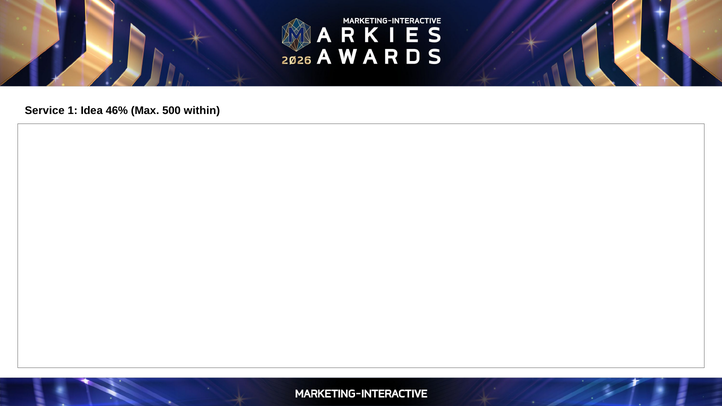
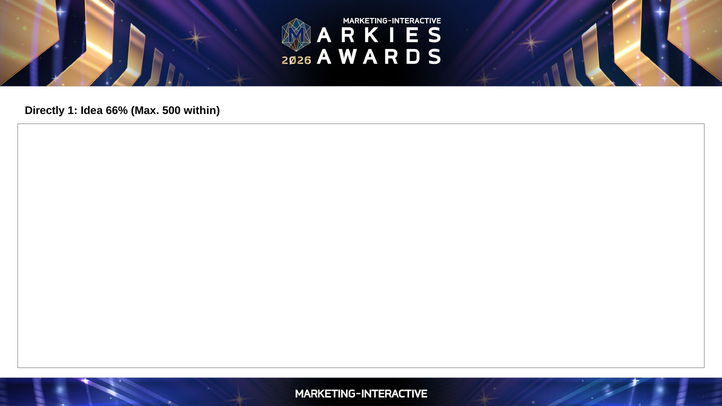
Service: Service -> Directly
46%: 46% -> 66%
